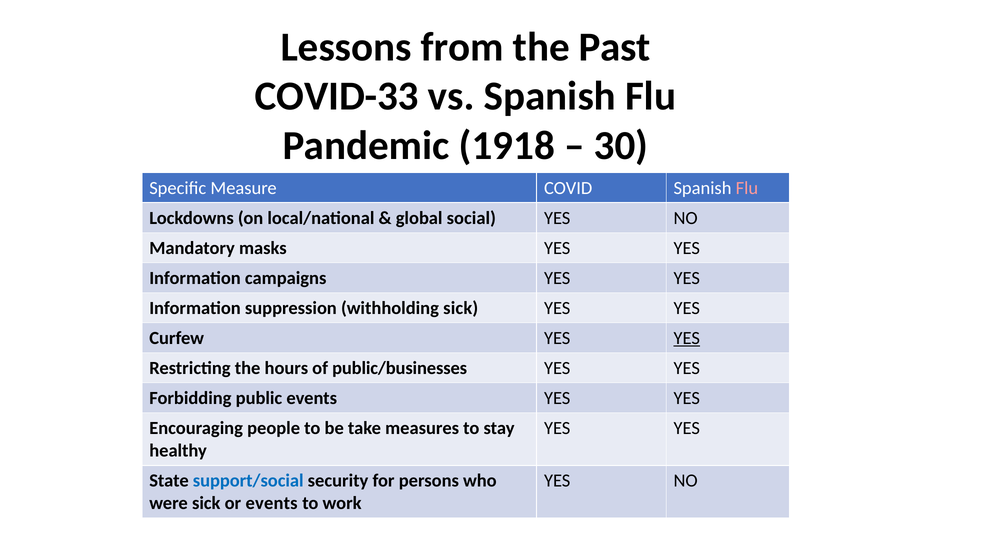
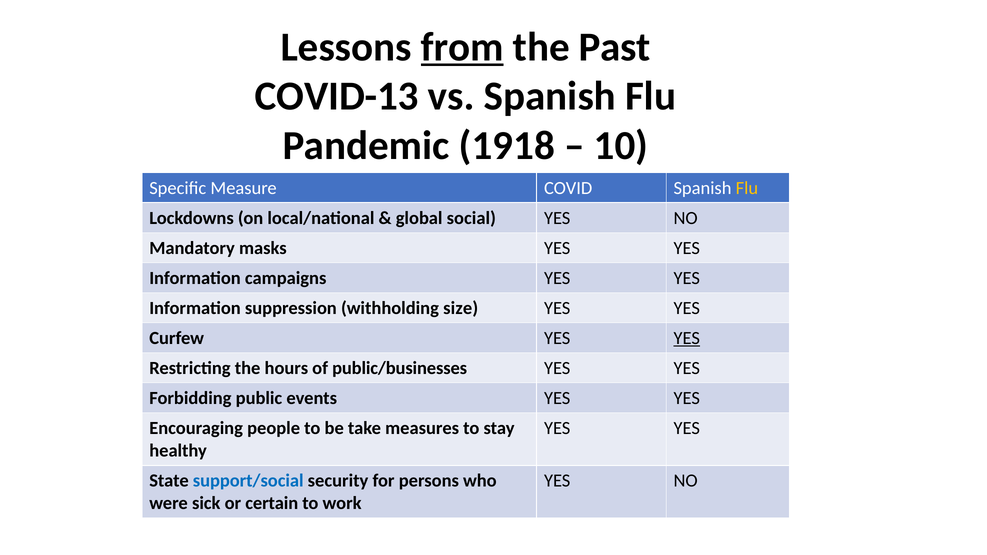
from underline: none -> present
COVID-33: COVID-33 -> COVID-13
30: 30 -> 10
Flu at (747, 188) colour: pink -> yellow
withholding sick: sick -> size
or events: events -> certain
